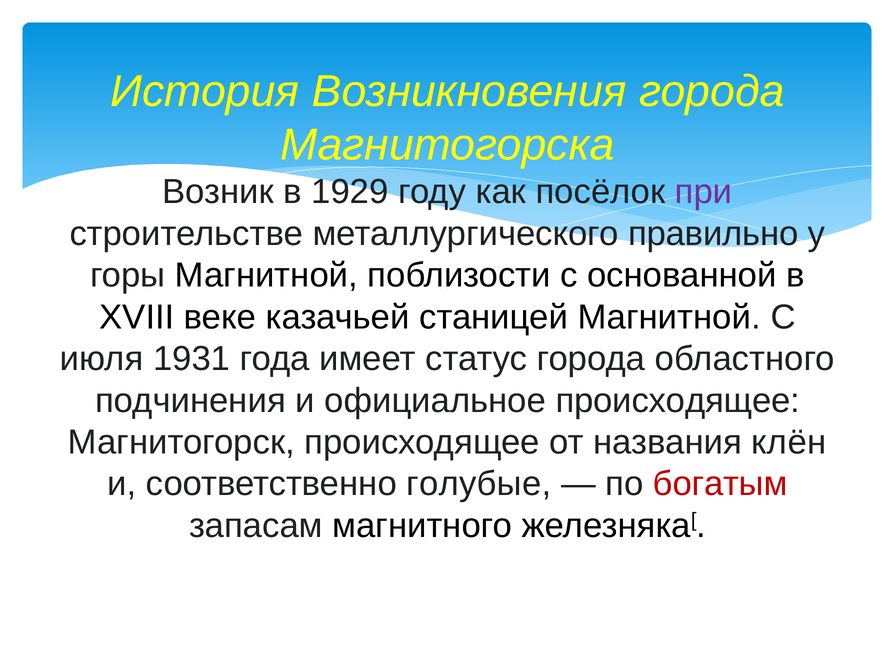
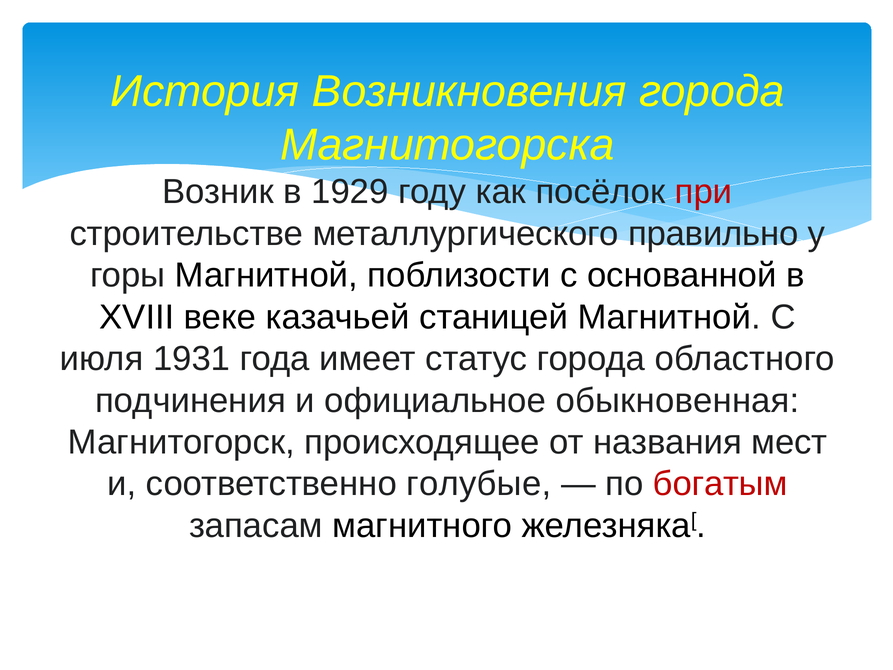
при colour: purple -> red
официальное происходящее: происходящее -> обыкновенная
клён: клён -> мест
